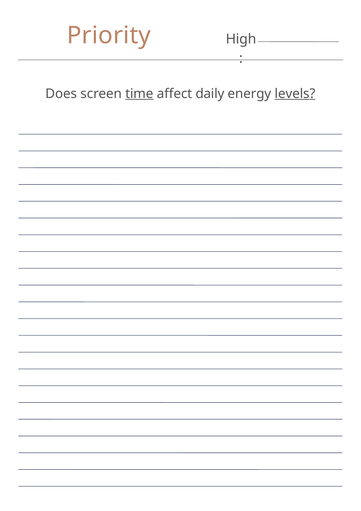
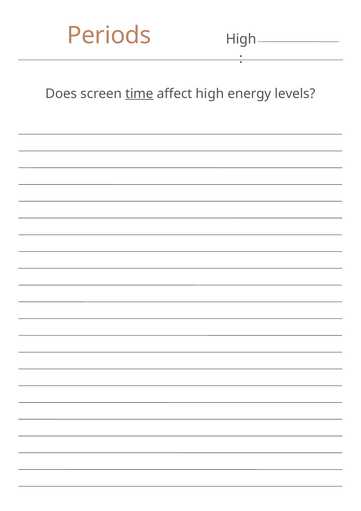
Priority: Priority -> Periods
affect daily: daily -> high
levels underline: present -> none
